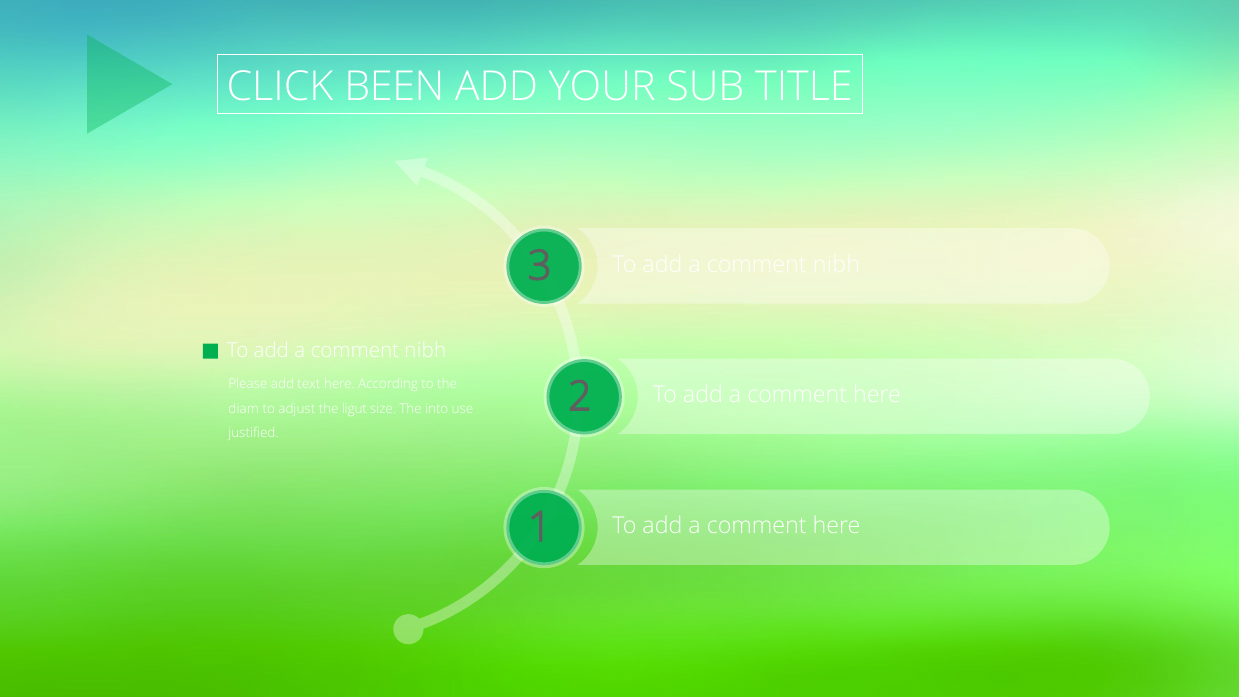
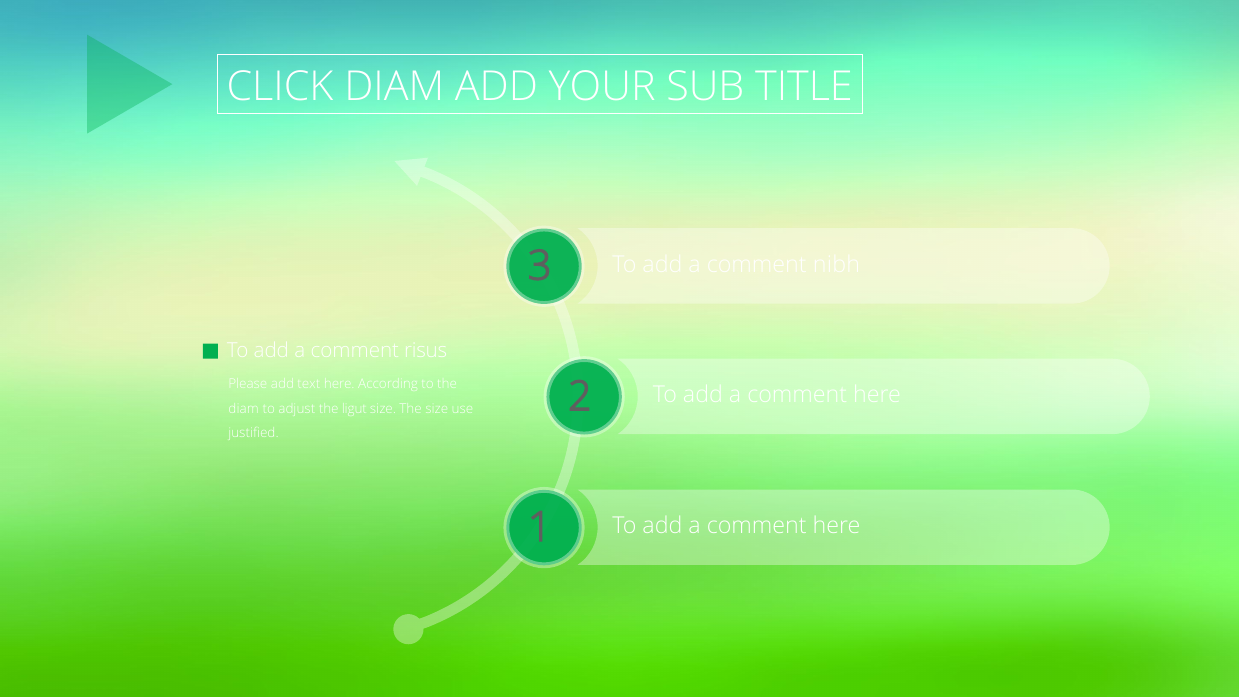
CLICK BEEN: BEEN -> DIAM
nibh at (425, 351): nibh -> risus
The into: into -> size
